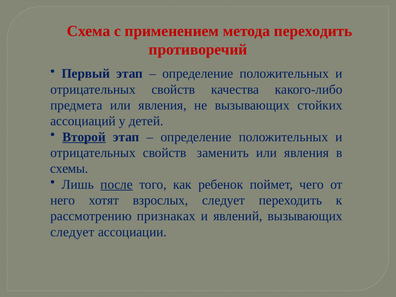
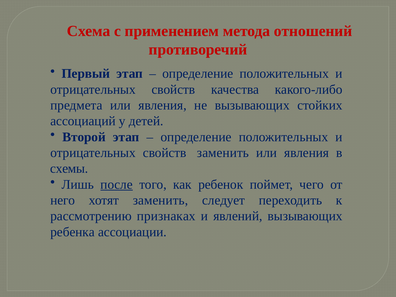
метода переходить: переходить -> отношений
Второй underline: present -> none
хотят взрослых: взрослых -> заменить
следует at (72, 232): следует -> ребенка
